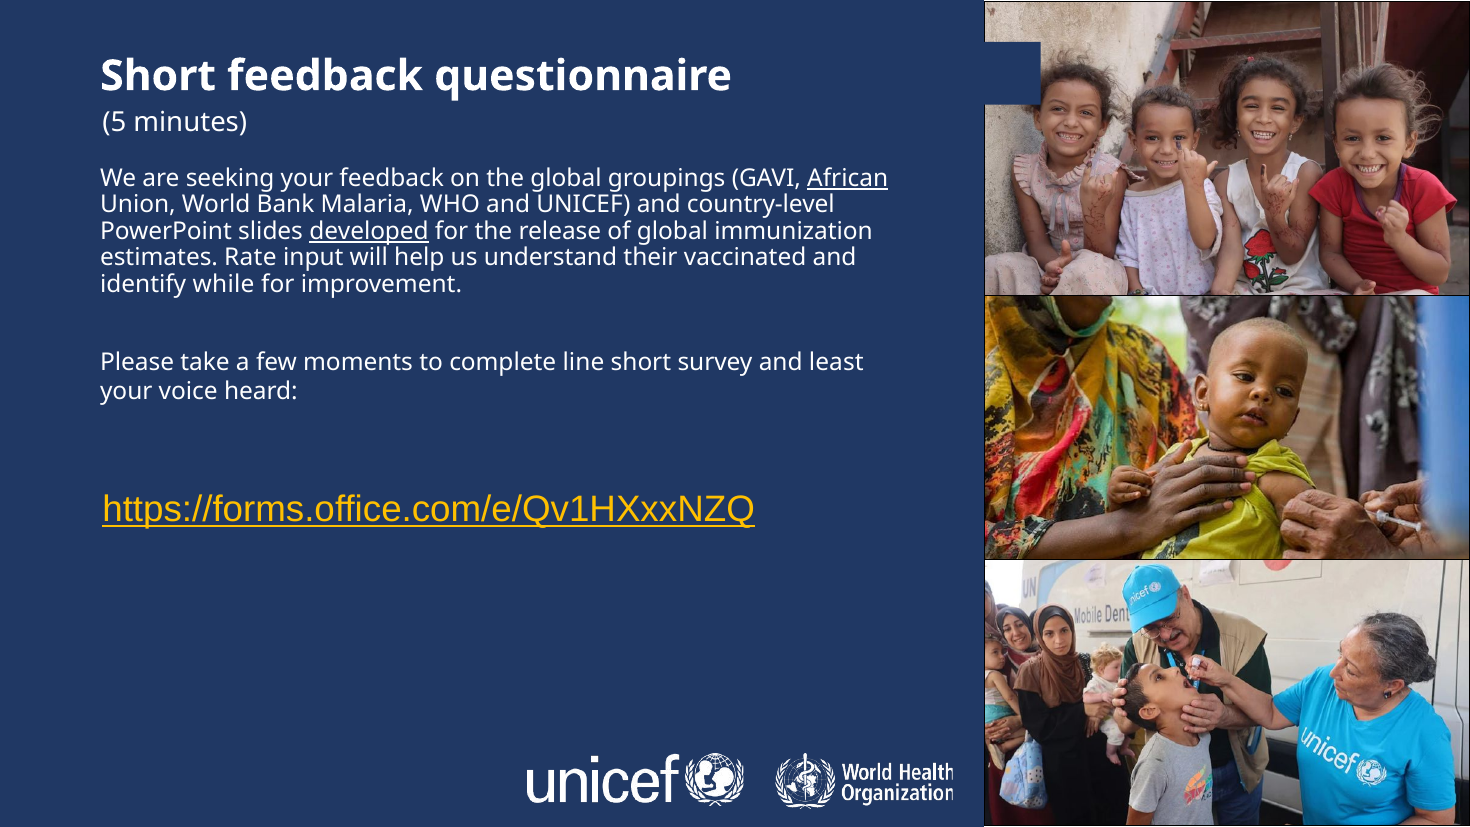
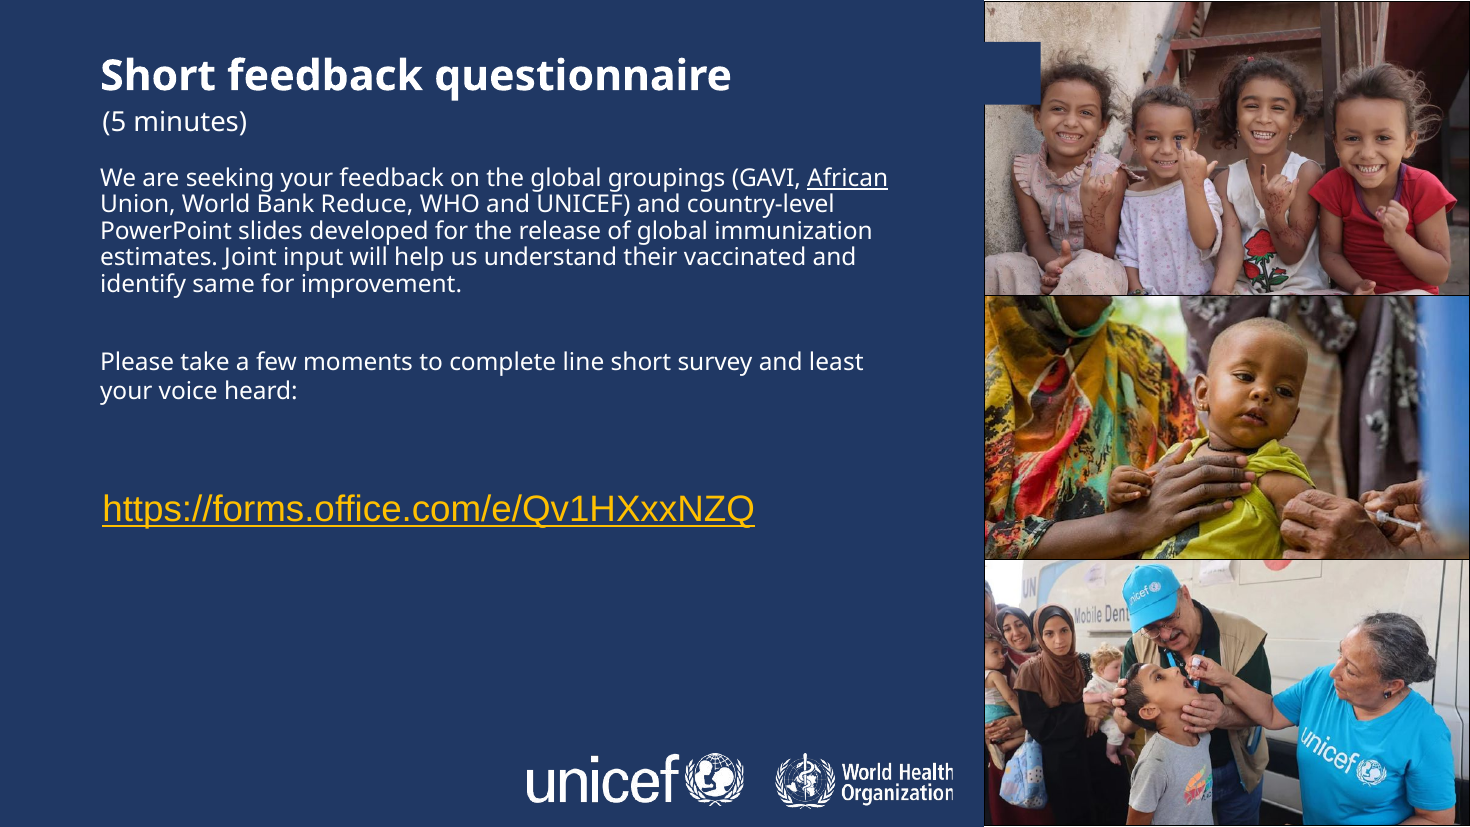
Malaria: Malaria -> Reduce
developed underline: present -> none
Rate: Rate -> Joint
while: while -> same
